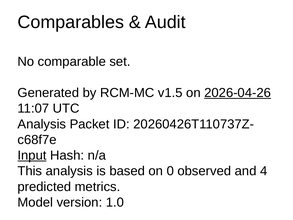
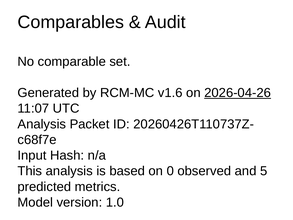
v1.5: v1.5 -> v1.6
Input underline: present -> none
4: 4 -> 5
